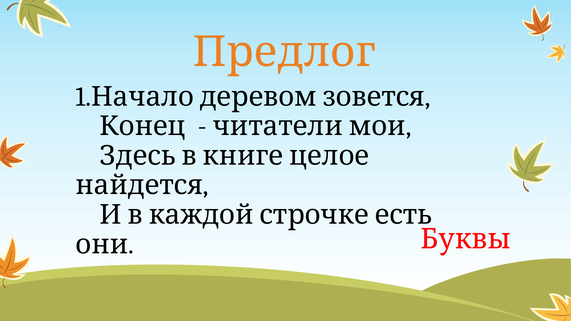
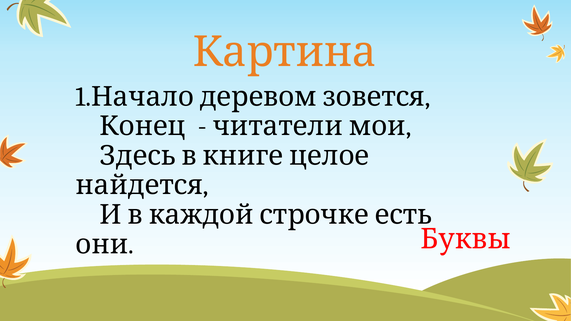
Предлог: Предлог -> Картина
